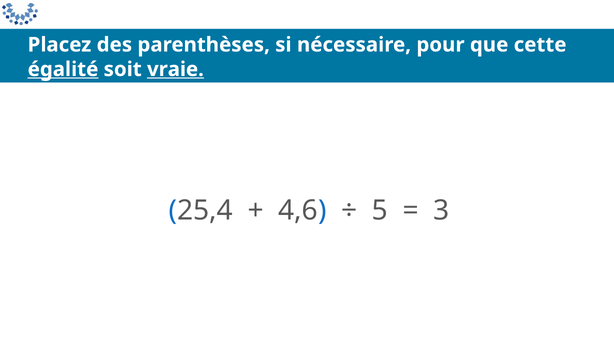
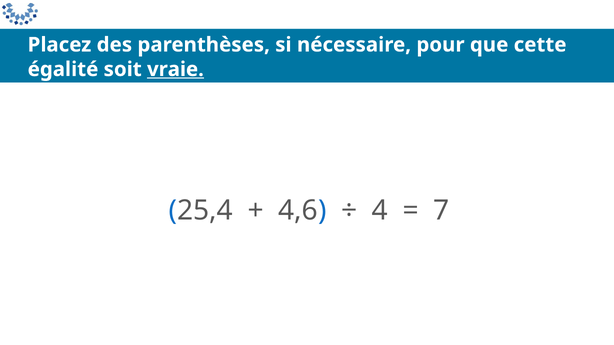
égalité underline: present -> none
5: 5 -> 4
3: 3 -> 7
